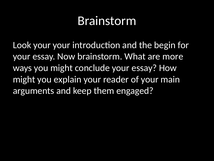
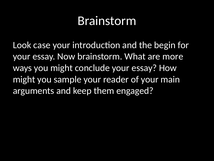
Look your: your -> case
explain: explain -> sample
